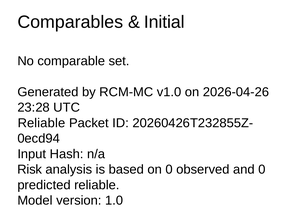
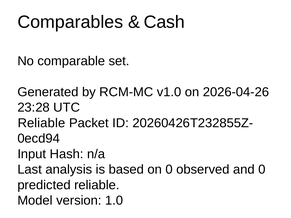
Initial: Initial -> Cash
Risk: Risk -> Last
